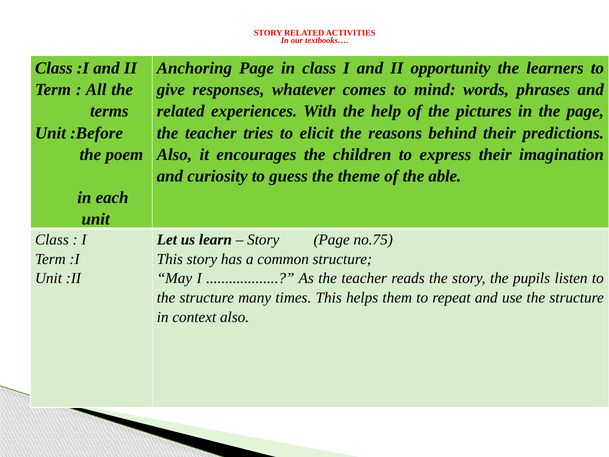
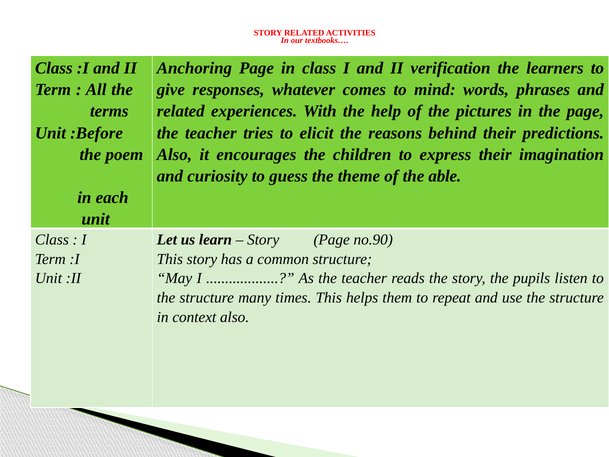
opportunity: opportunity -> verification
no.75: no.75 -> no.90
